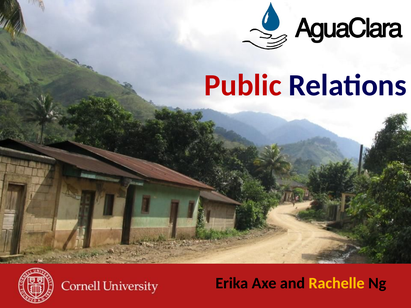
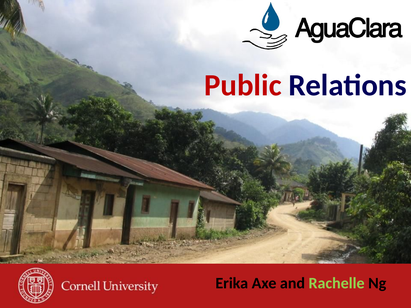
Rachelle colour: yellow -> light green
